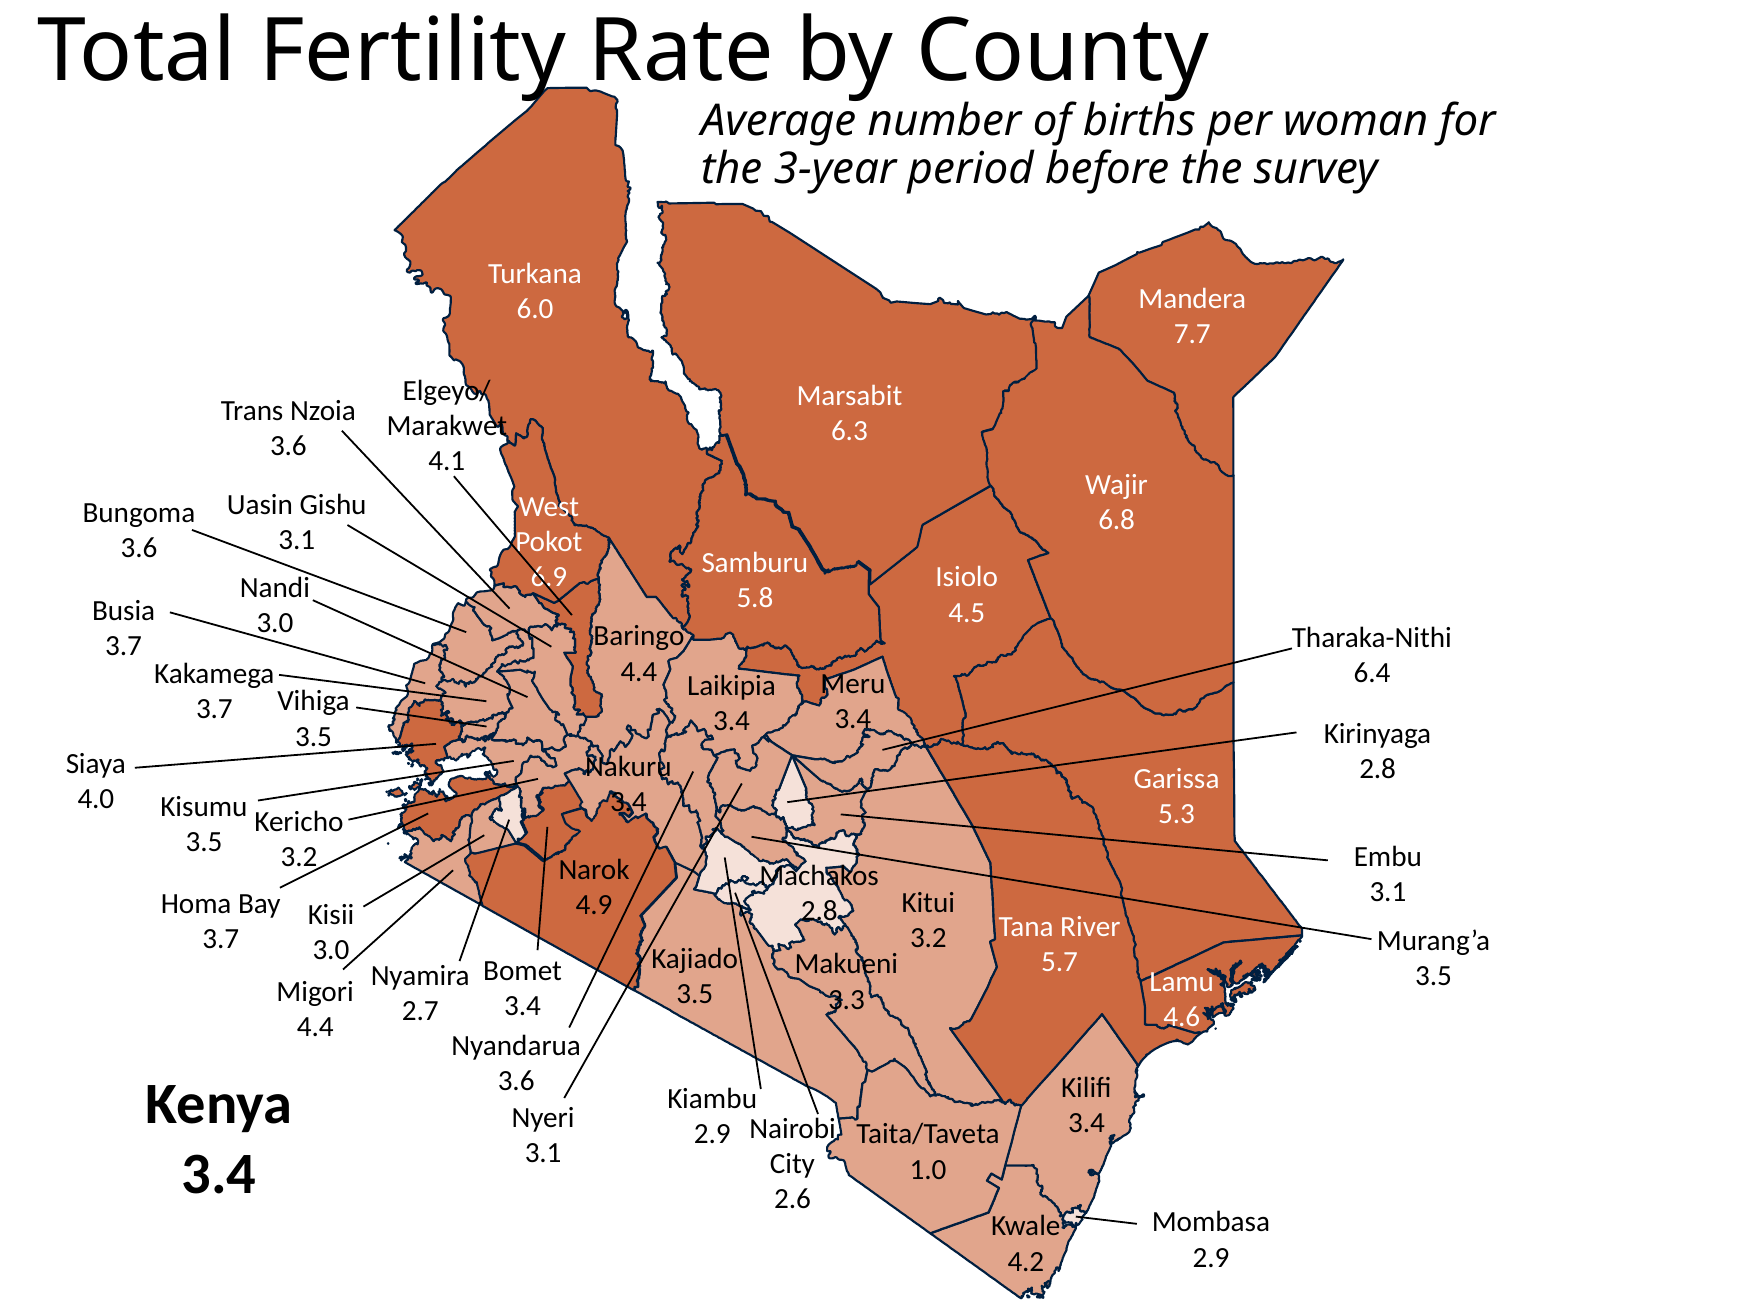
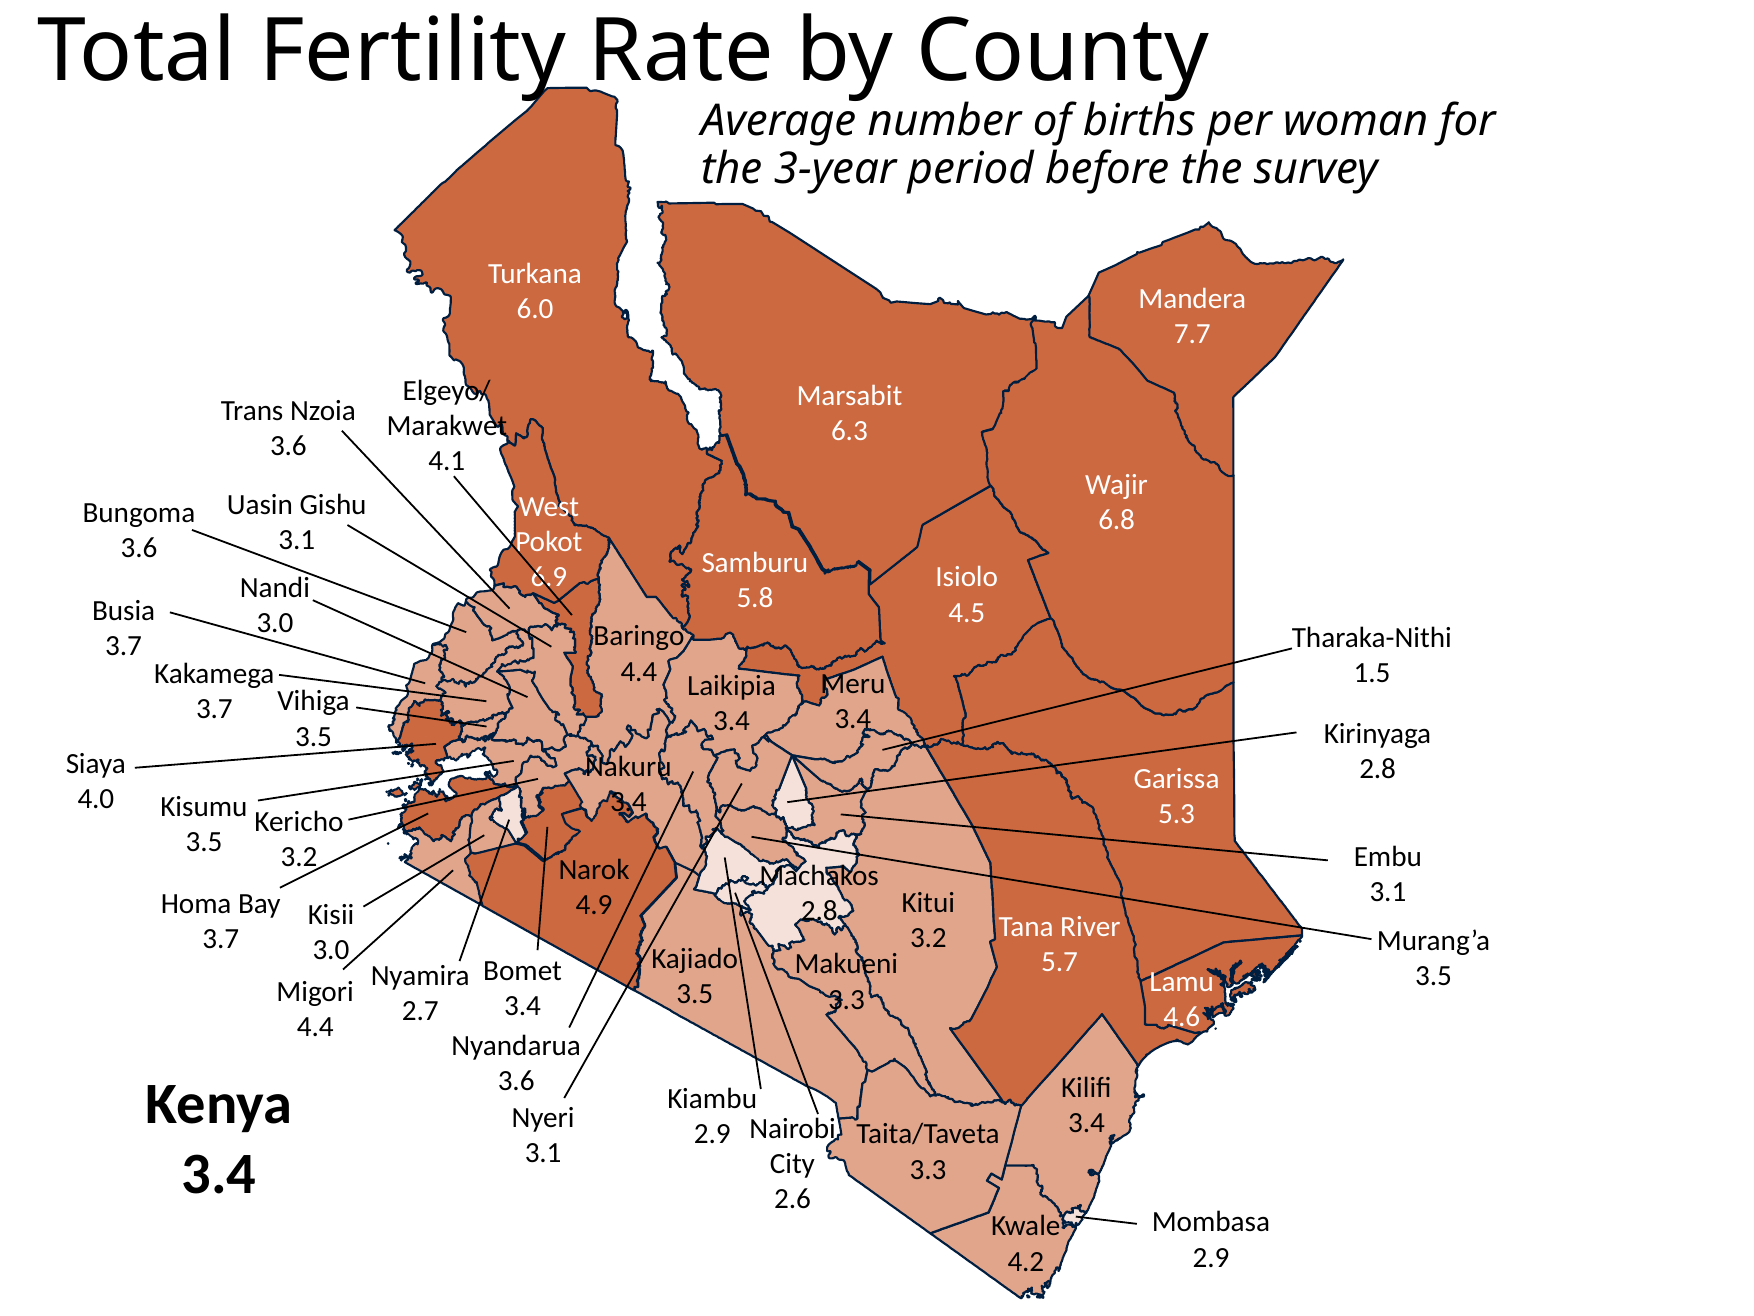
6.4: 6.4 -> 1.5
1.0 at (928, 1169): 1.0 -> 3.3
